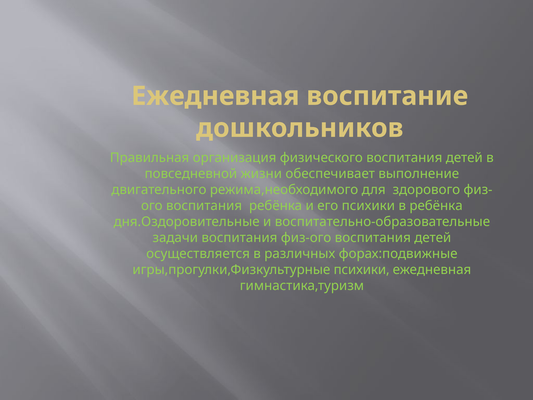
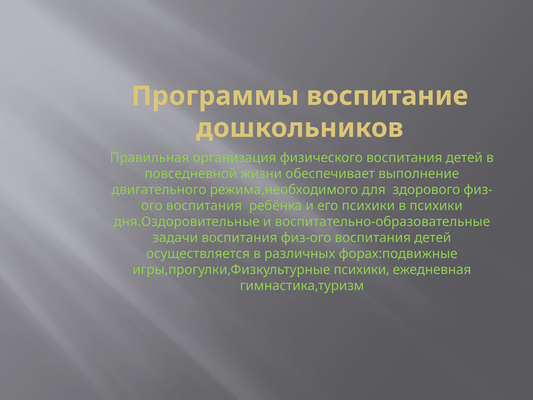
Ежедневная at (215, 96): Ежедневная -> Программы
в ребёнка: ребёнка -> психики
